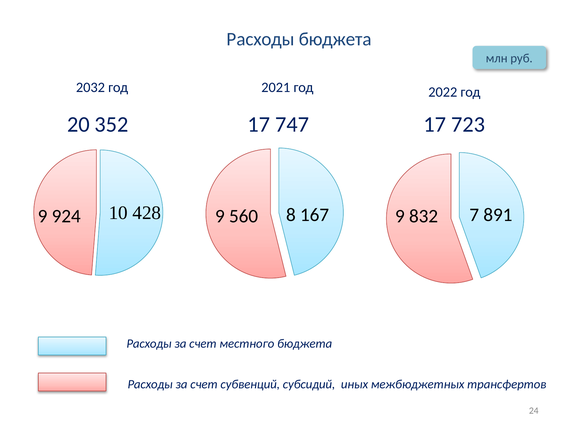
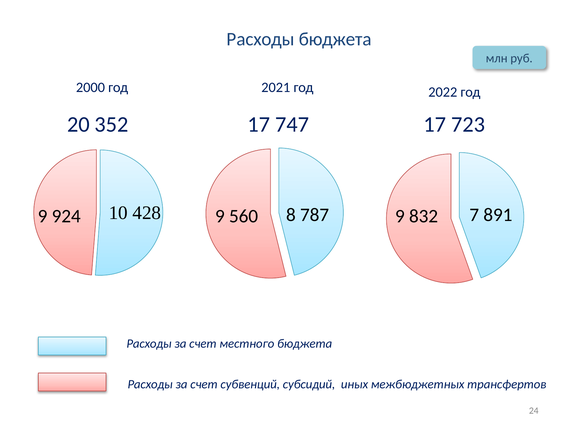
2032: 2032 -> 2000
167: 167 -> 787
